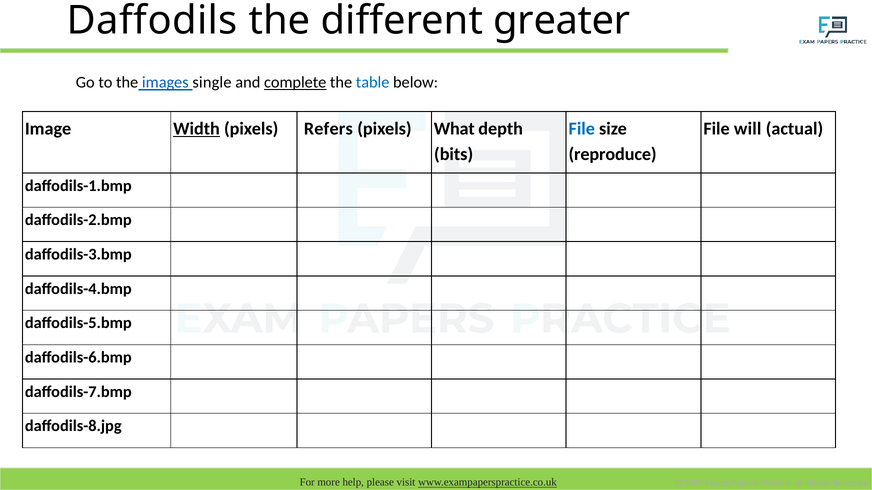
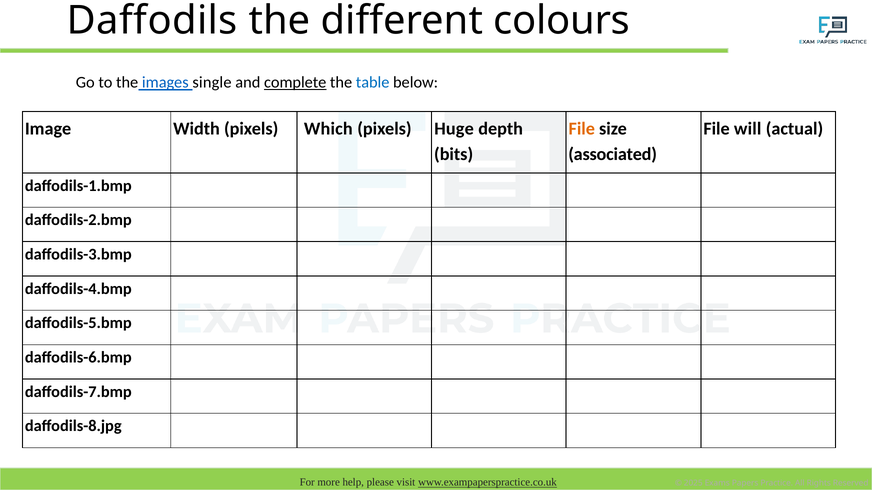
greater: greater -> colours
Width underline: present -> none
Refers: Refers -> Which
What: What -> Huge
File at (582, 129) colour: blue -> orange
reproduce: reproduce -> associated
